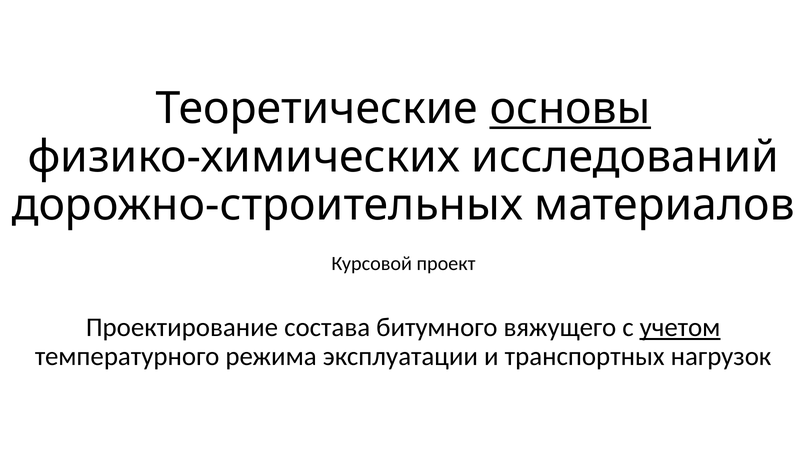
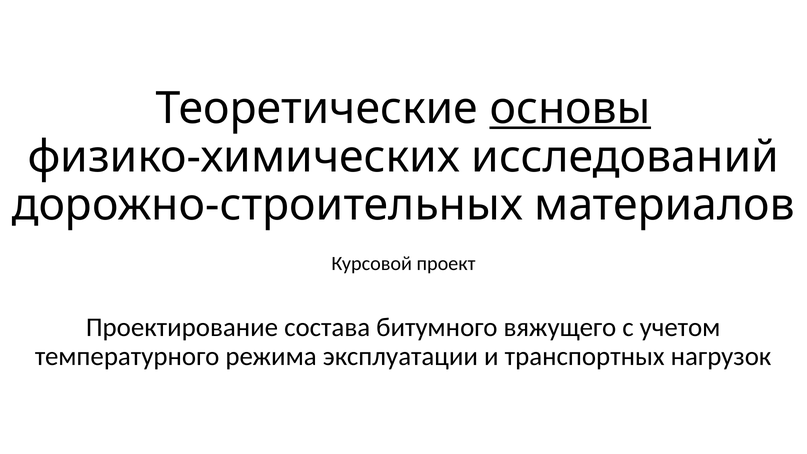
учетом underline: present -> none
